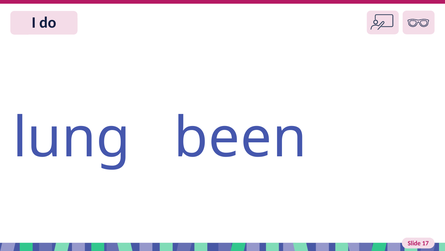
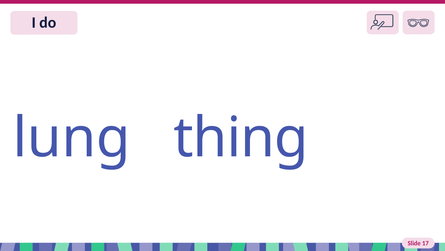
been: been -> thing
